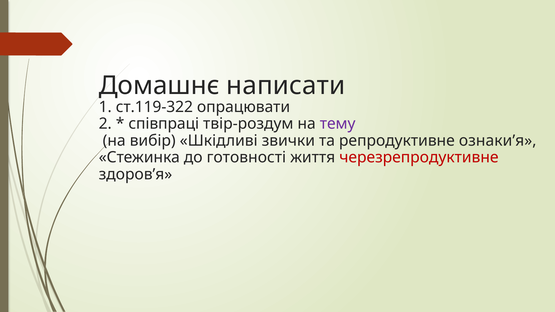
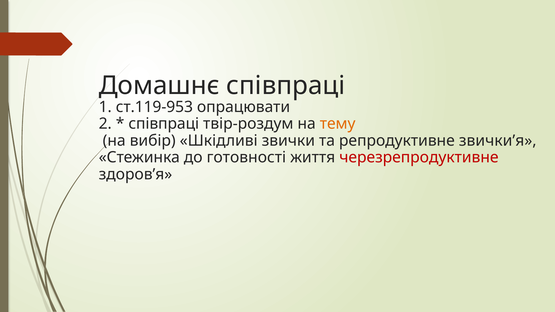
Домашнє написати: написати -> співпраці
ст.119-322: ст.119-322 -> ст.119-953
тему colour: purple -> orange
ознаки’я: ознаки’я -> звички’я
